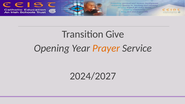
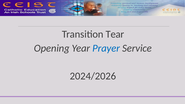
Give: Give -> Tear
Prayer colour: orange -> blue
2024/2027: 2024/2027 -> 2024/2026
